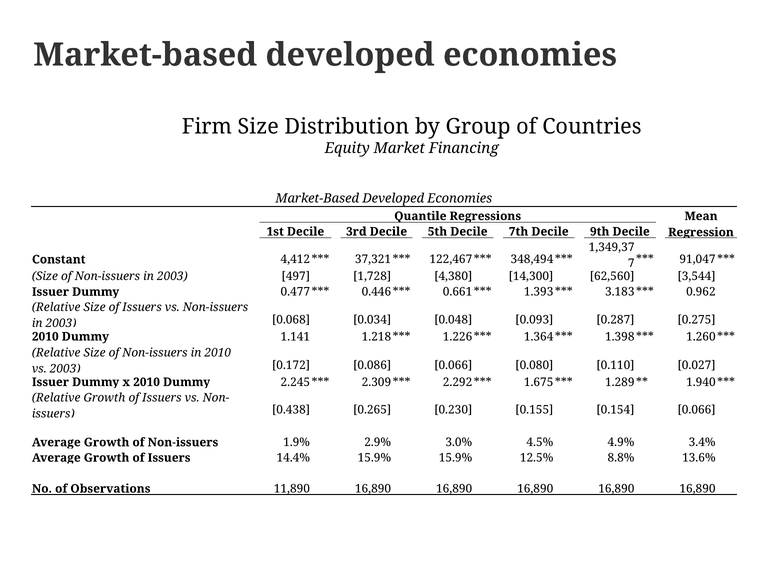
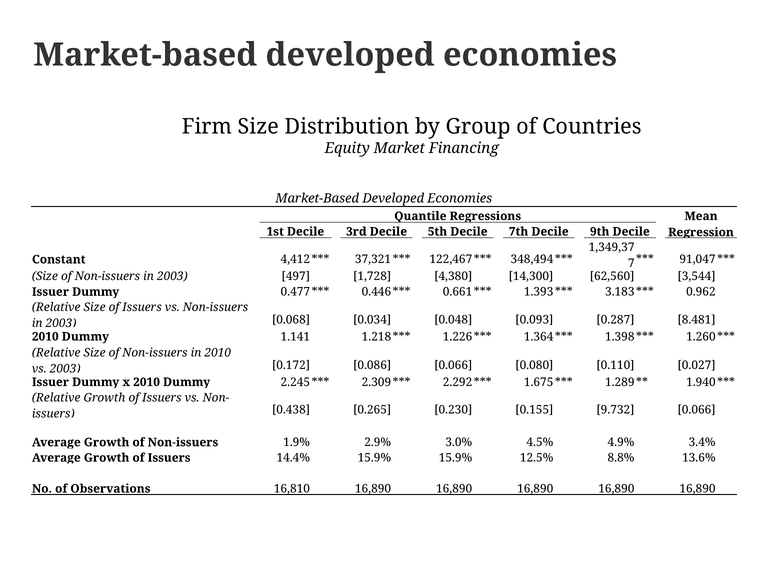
0.275: 0.275 -> 8.481
0.154: 0.154 -> 9.732
11,890: 11,890 -> 16,810
